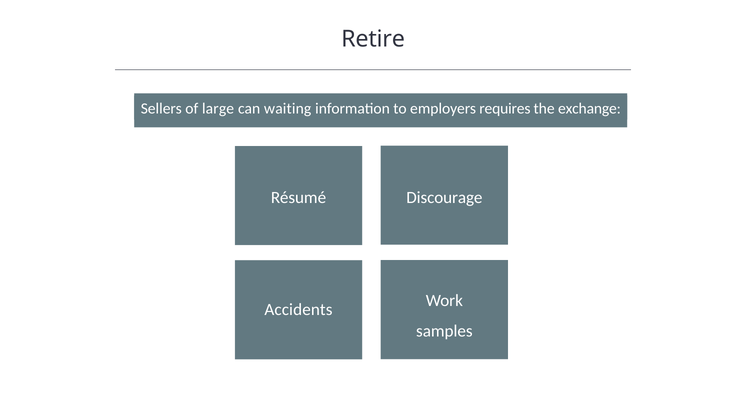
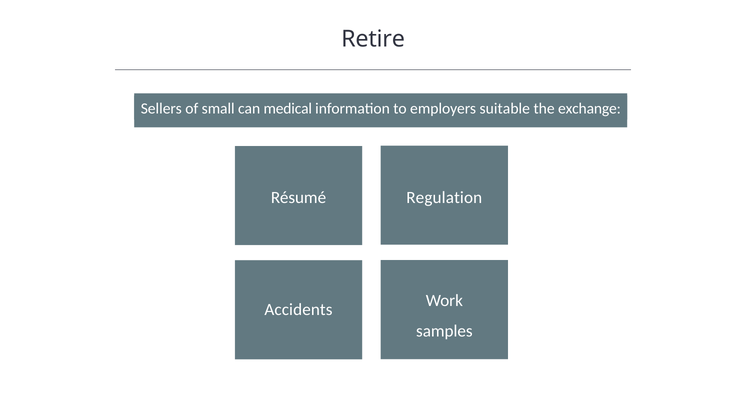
large: large -> small
waiting: waiting -> medical
requires: requires -> suitable
Discourage: Discourage -> Regulation
